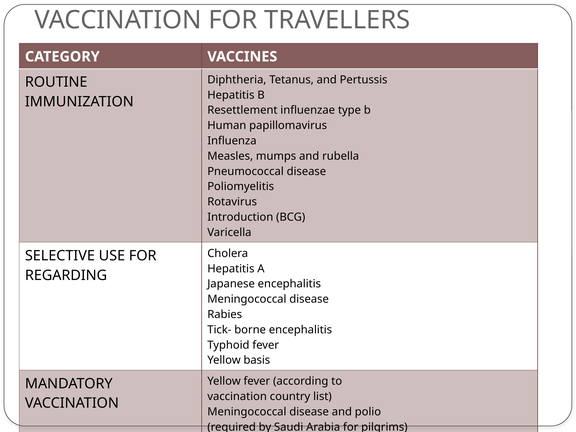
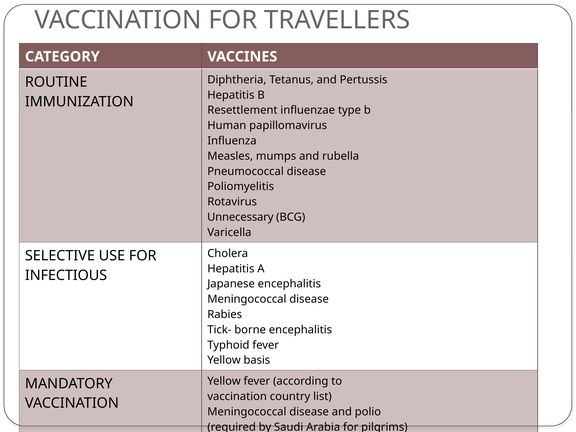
Introduction: Introduction -> Unnecessary
REGARDING: REGARDING -> INFECTIOUS
